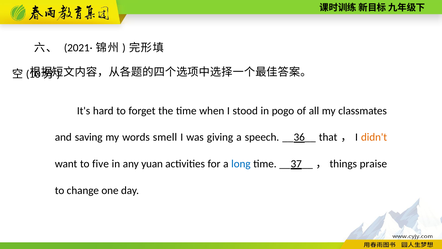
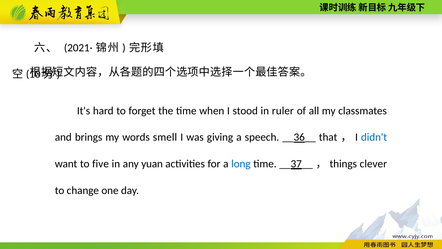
pogo: pogo -> ruler
saving: saving -> brings
didn't colour: orange -> blue
praise: praise -> clever
